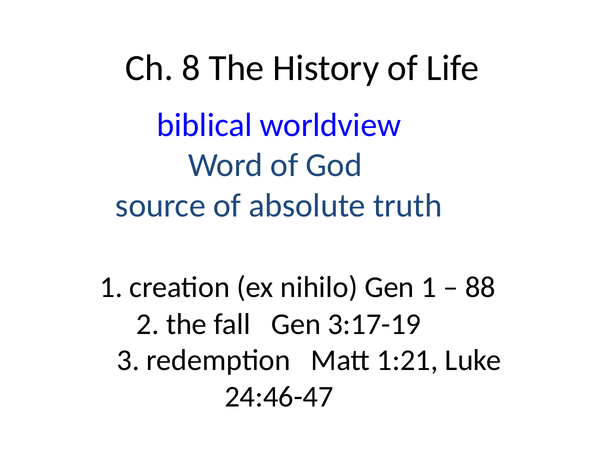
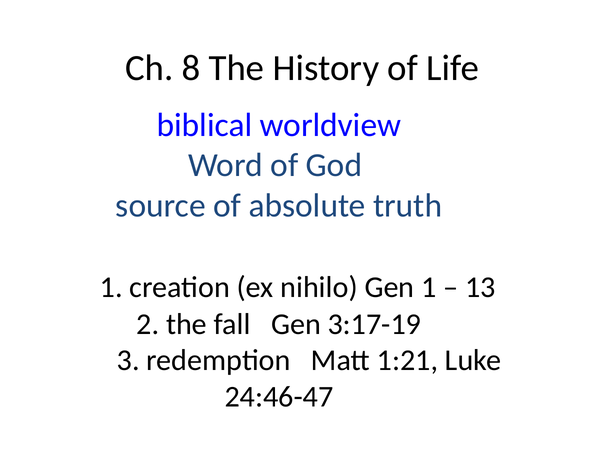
88: 88 -> 13
